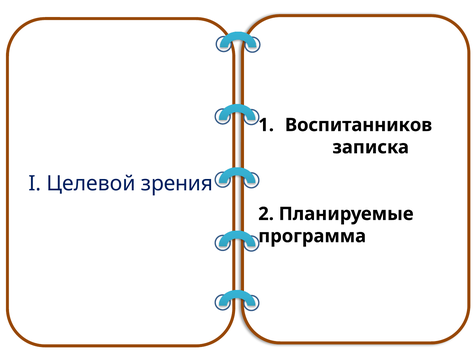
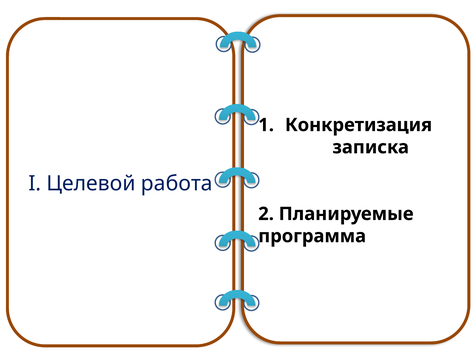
Воспитанников: Воспитанников -> Конкретизация
зрения: зрения -> работа
